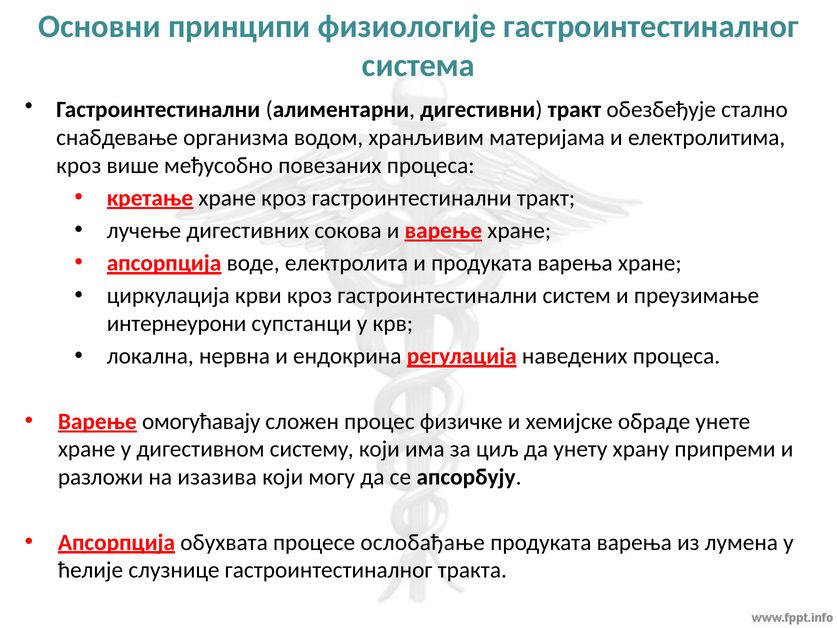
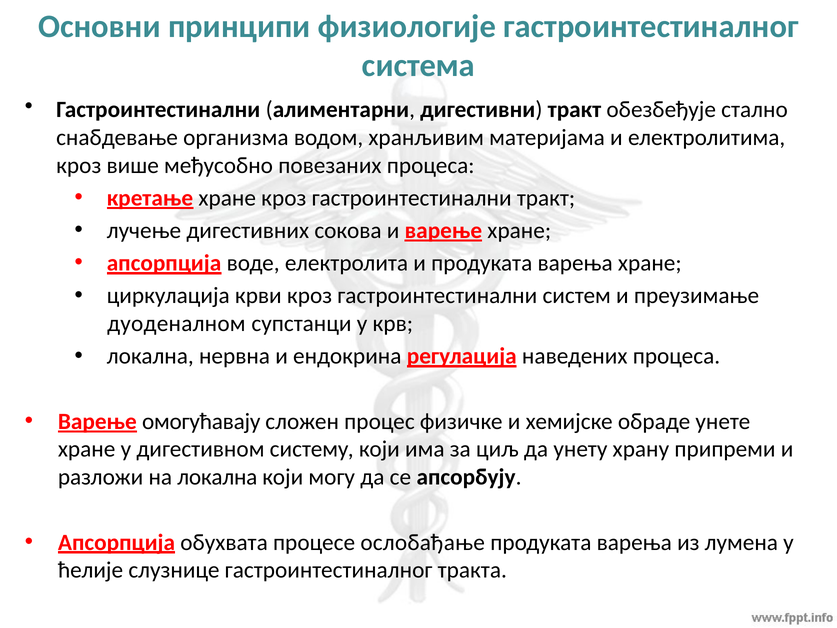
интернеурони: интернеурони -> дуоденалном
на изазива: изазива -> локална
